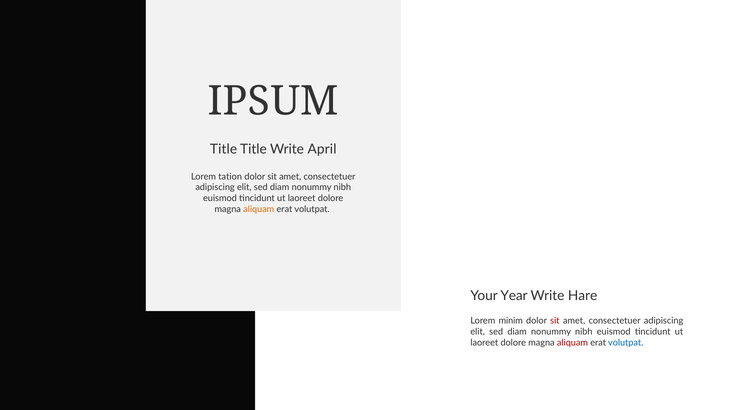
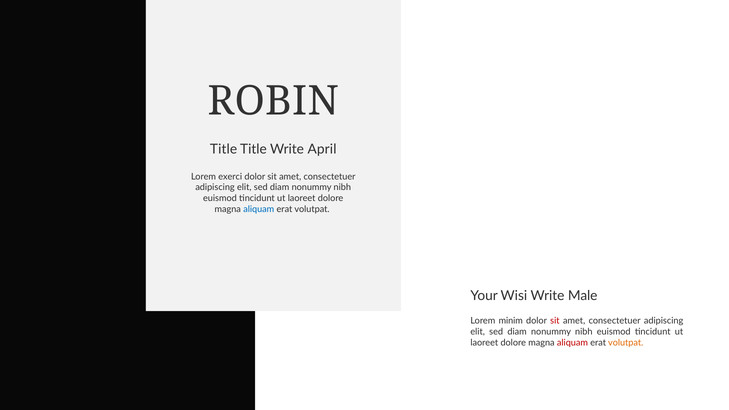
IPSUM: IPSUM -> ROBIN
tation: tation -> exerci
aliquam at (259, 209) colour: orange -> blue
Year: Year -> Wisi
Hare: Hare -> Male
volutpat at (626, 343) colour: blue -> orange
